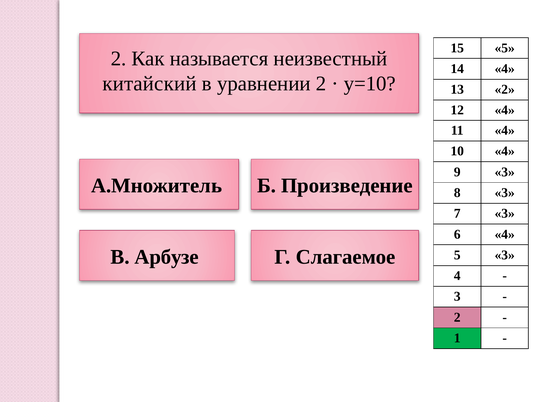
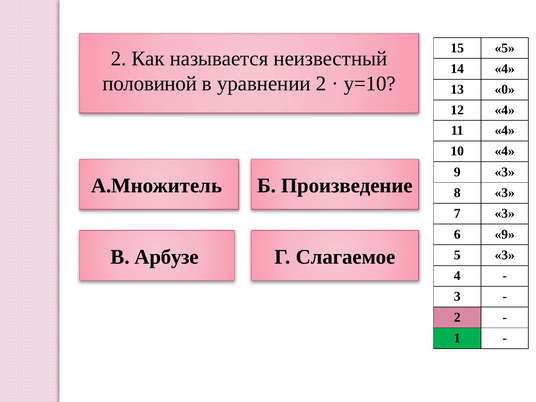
китайский: китайский -> половиной
13 2: 2 -> 0
6 4: 4 -> 9
